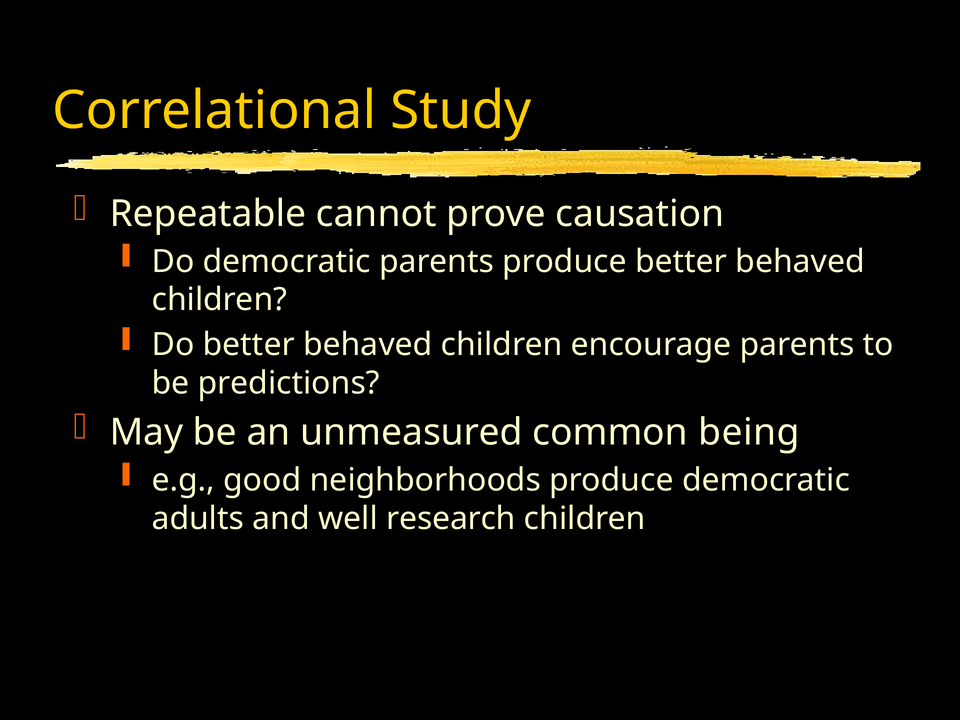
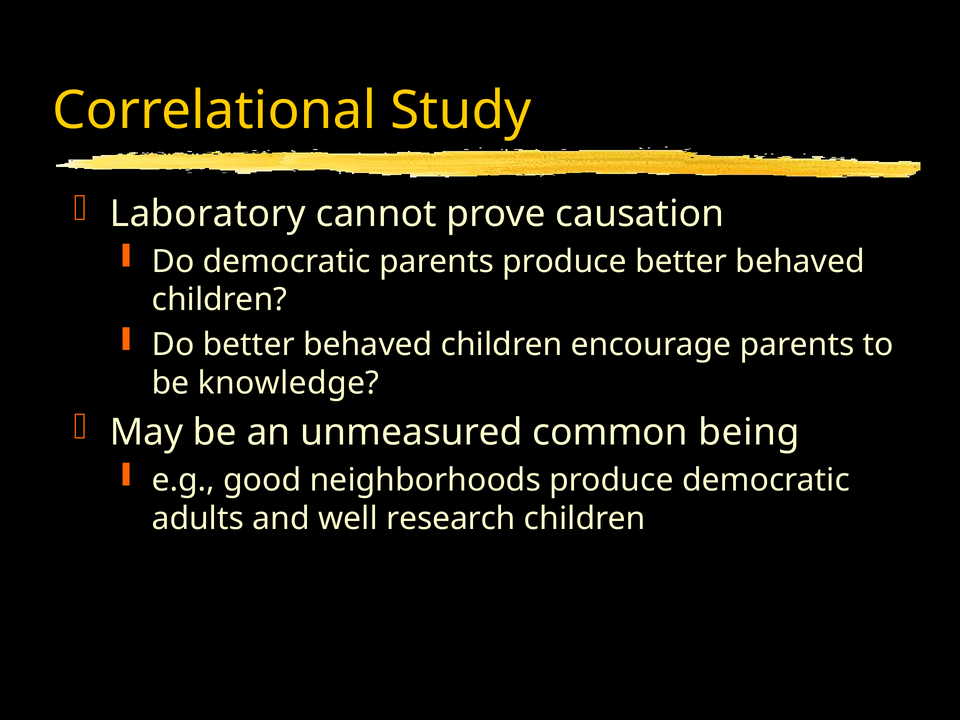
Repeatable: Repeatable -> Laboratory
predictions: predictions -> knowledge
